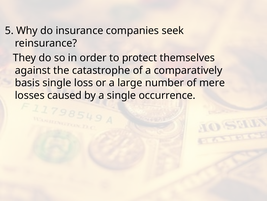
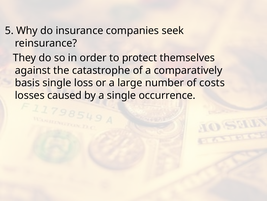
mere: mere -> costs
